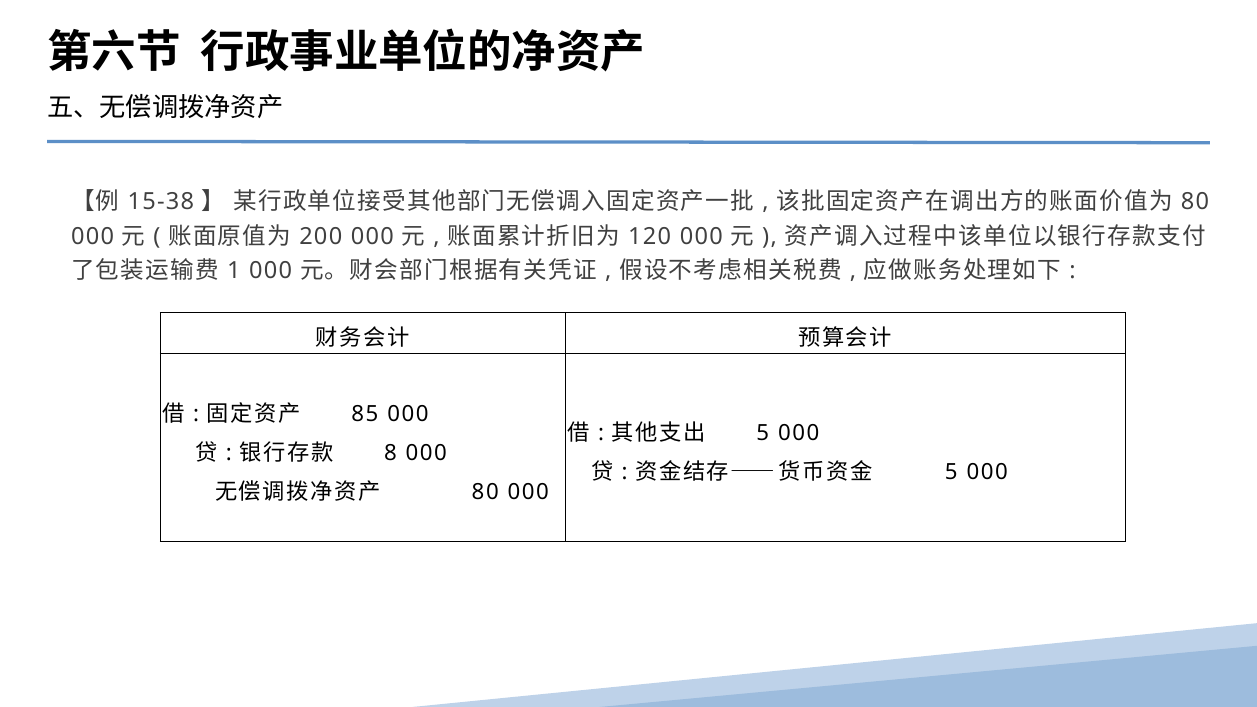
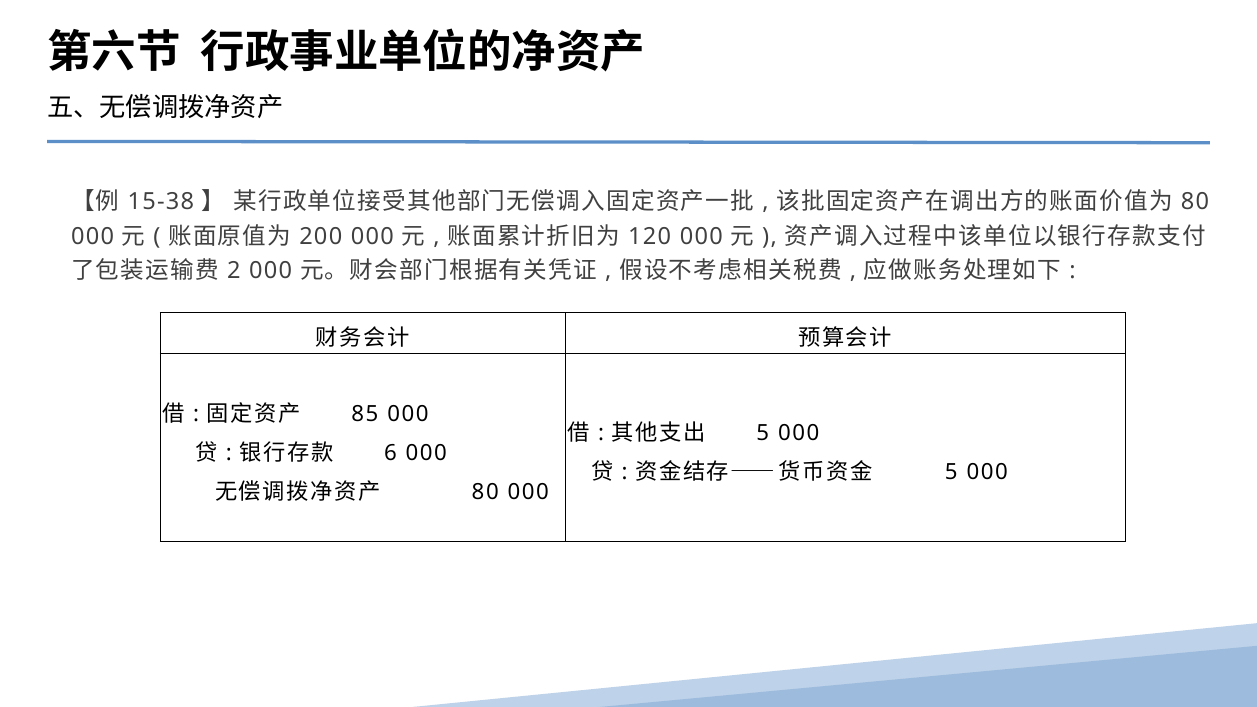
1: 1 -> 2
8: 8 -> 6
